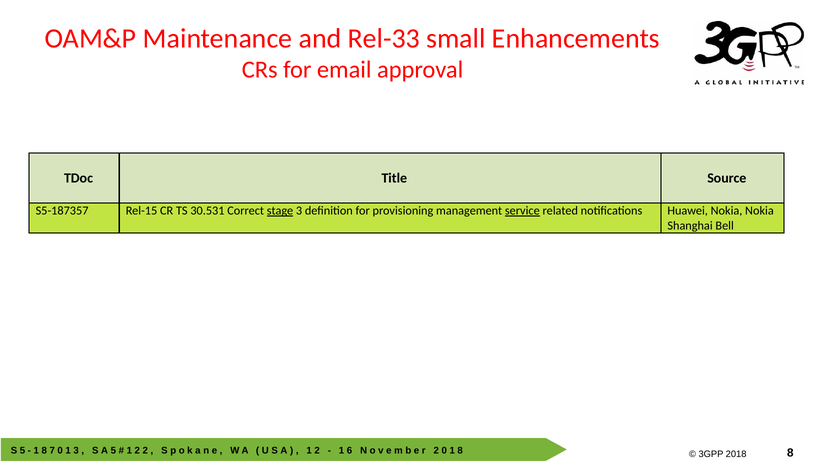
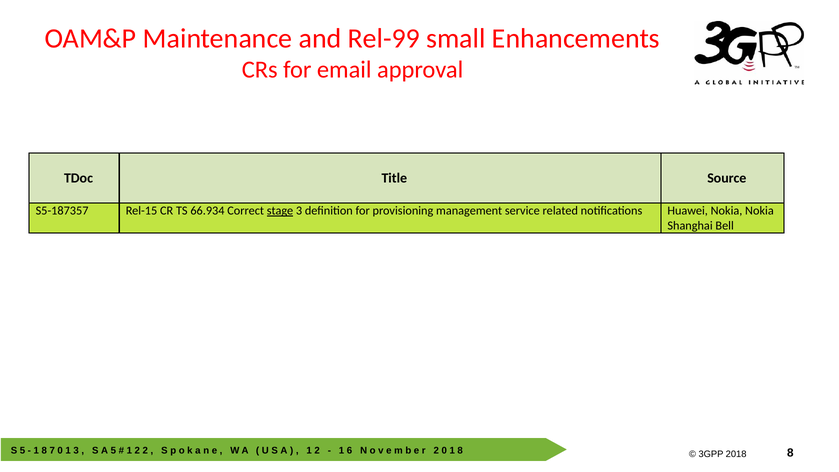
Rel-33: Rel-33 -> Rel-99
30.531: 30.531 -> 66.934
service underline: present -> none
